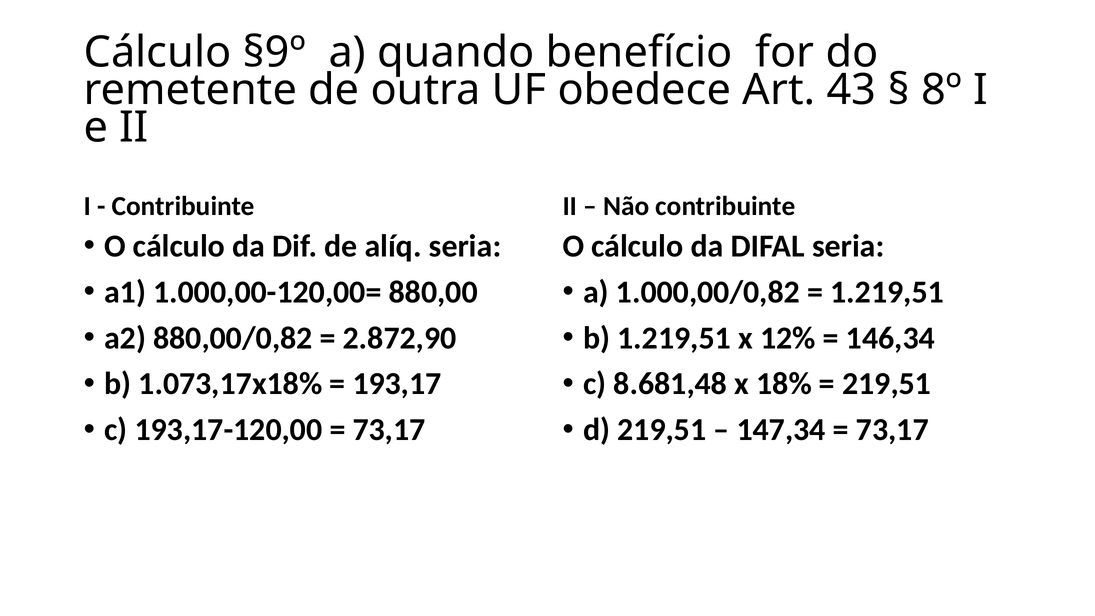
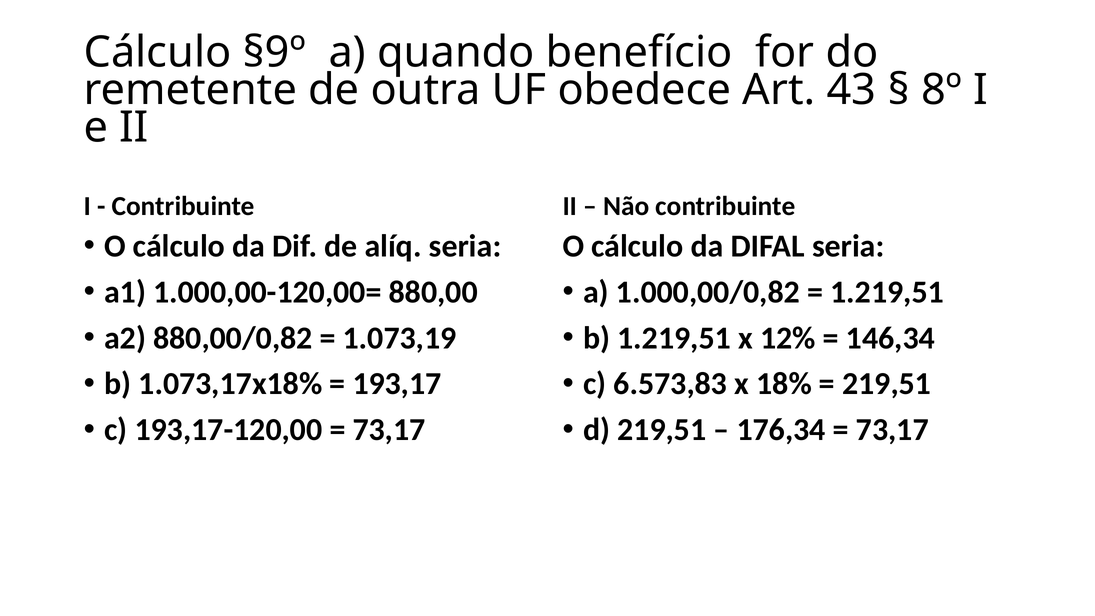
2.872,90: 2.872,90 -> 1.073,19
8.681,48: 8.681,48 -> 6.573,83
147,34: 147,34 -> 176,34
